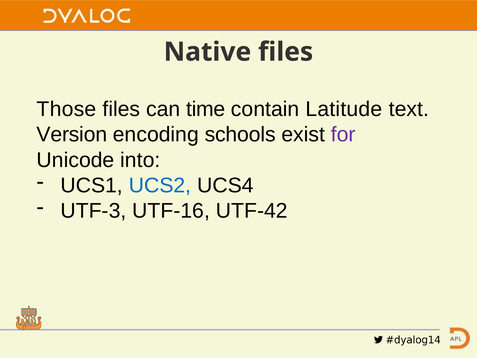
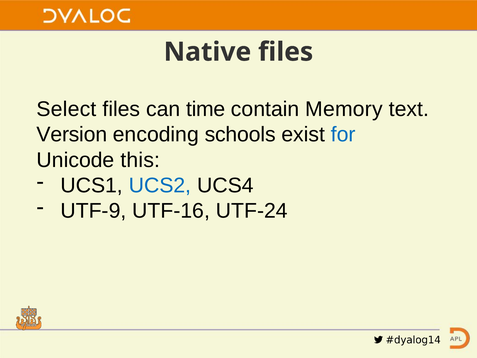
Those: Those -> Select
Latitude: Latitude -> Memory
for colour: purple -> blue
into: into -> this
UTF-3: UTF-3 -> UTF-9
UTF-42: UTF-42 -> UTF-24
